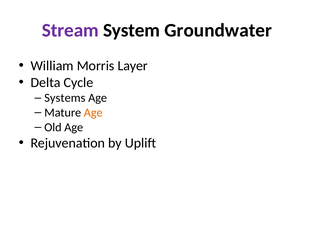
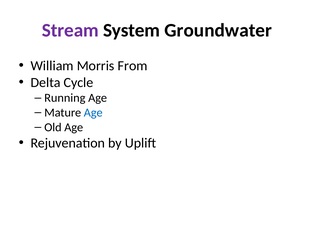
Layer: Layer -> From
Systems: Systems -> Running
Age at (93, 113) colour: orange -> blue
